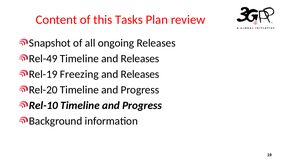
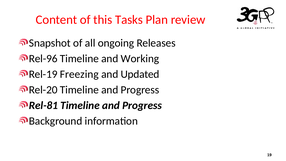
Rel-49: Rel-49 -> Rel-96
Timeline and Releases: Releases -> Working
Releases at (140, 74): Releases -> Updated
Rel-10: Rel-10 -> Rel-81
